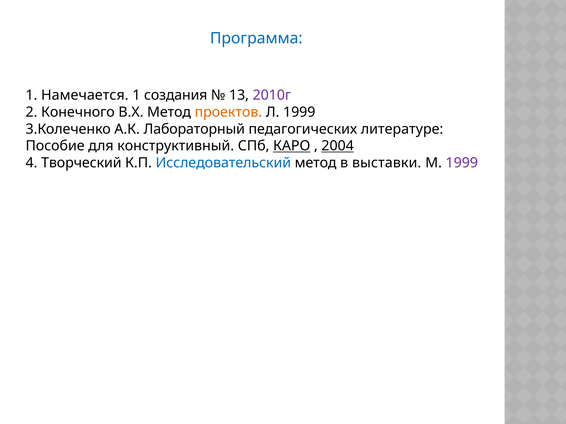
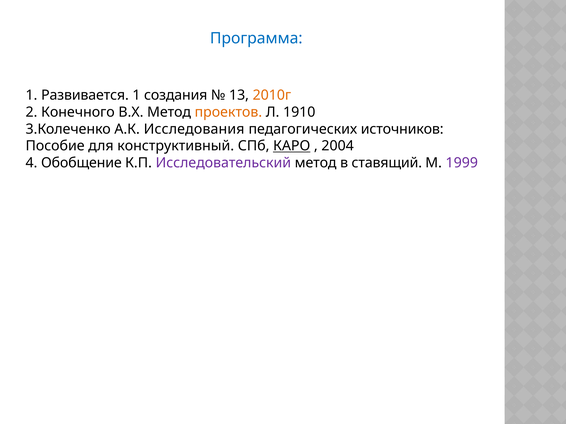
Намечается: Намечается -> Развивается
2010г colour: purple -> orange
Л 1999: 1999 -> 1910
Лабораторный: Лабораторный -> Исследования
литературе: литературе -> источников
2004 underline: present -> none
Творческий: Творческий -> Обобщение
Исследовательский colour: blue -> purple
выставки: выставки -> ставящий
